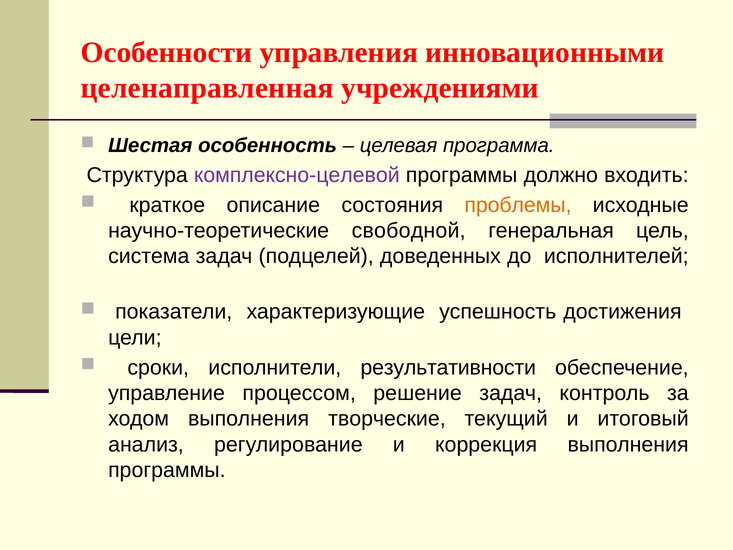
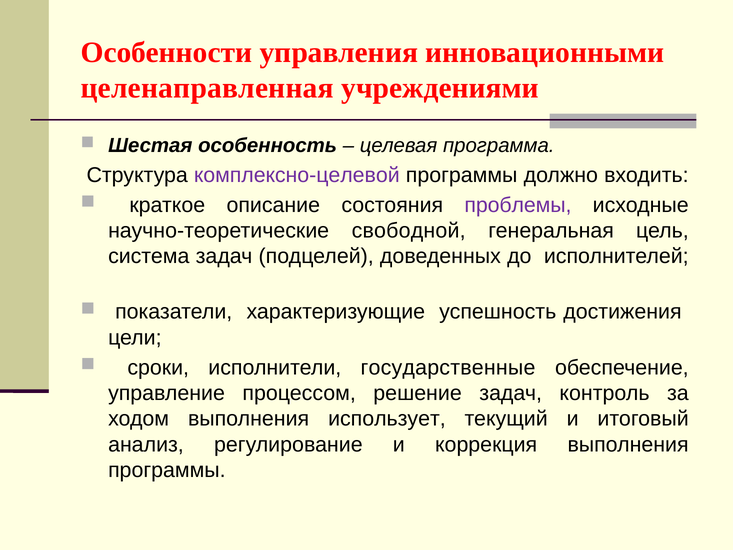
проблемы colour: orange -> purple
результативности: результативности -> государственные
творческие: творческие -> использует
